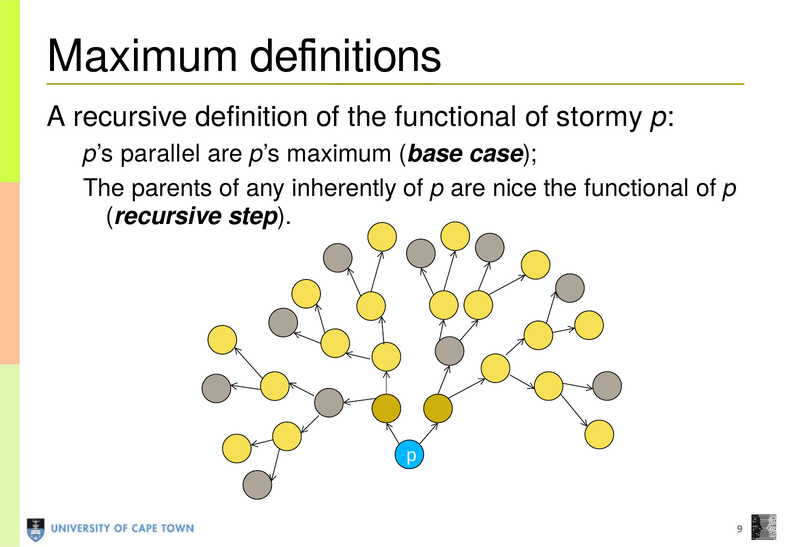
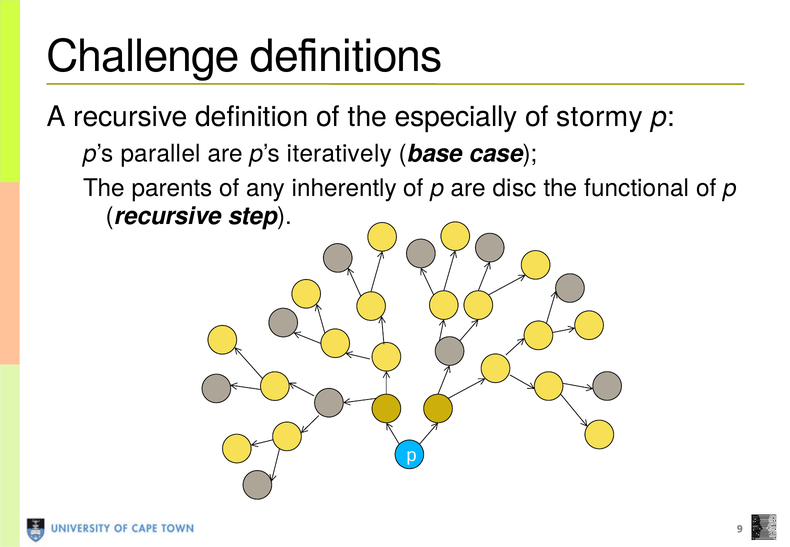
Maximum at (143, 57): Maximum -> Challenge
of the functional: functional -> especially
p’s maximum: maximum -> iteratively
nice: nice -> disc
